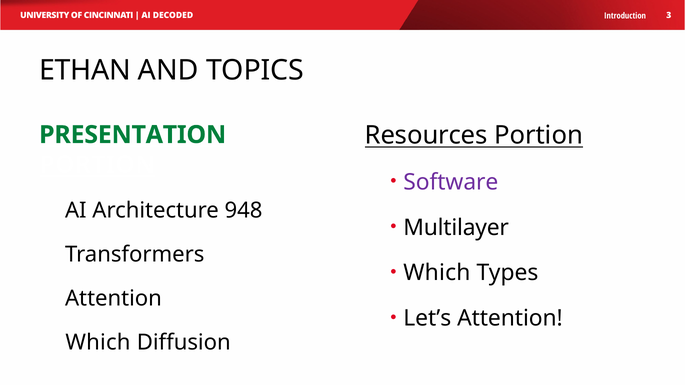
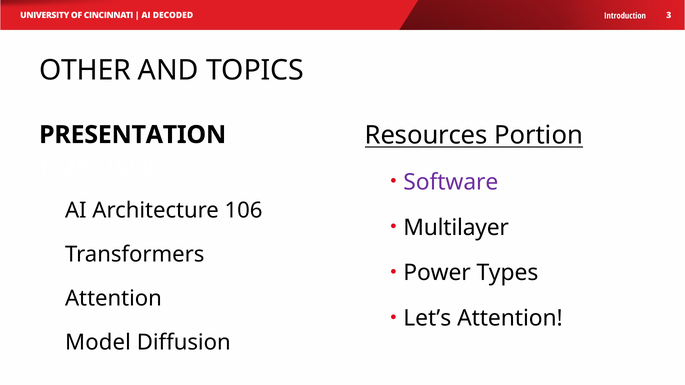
ETHAN: ETHAN -> OTHER
PRESENTATION colour: green -> black
948: 948 -> 106
Which at (437, 273): Which -> Power
Which at (98, 343): Which -> Model
